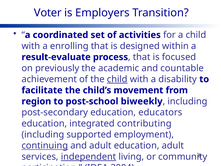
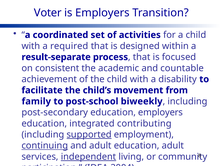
enrolling: enrolling -> required
result-evaluate: result-evaluate -> result-separate
previously: previously -> consistent
child at (117, 79) underline: present -> none
region: region -> family
education educators: educators -> employers
supported underline: none -> present
